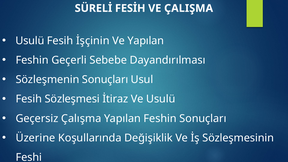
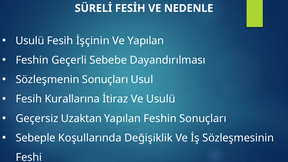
ÇALIŞMA: ÇALIŞMA -> NEDENLE
Sözleşmesi: Sözleşmesi -> Kurallarına
Çalışma: Çalışma -> Uzaktan
Üzerine: Üzerine -> Sebeple
